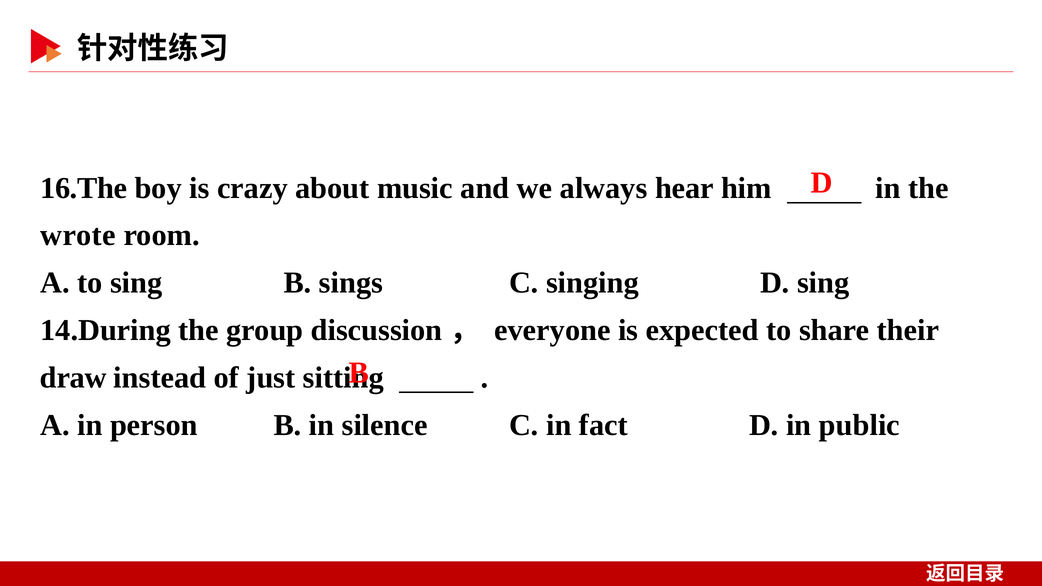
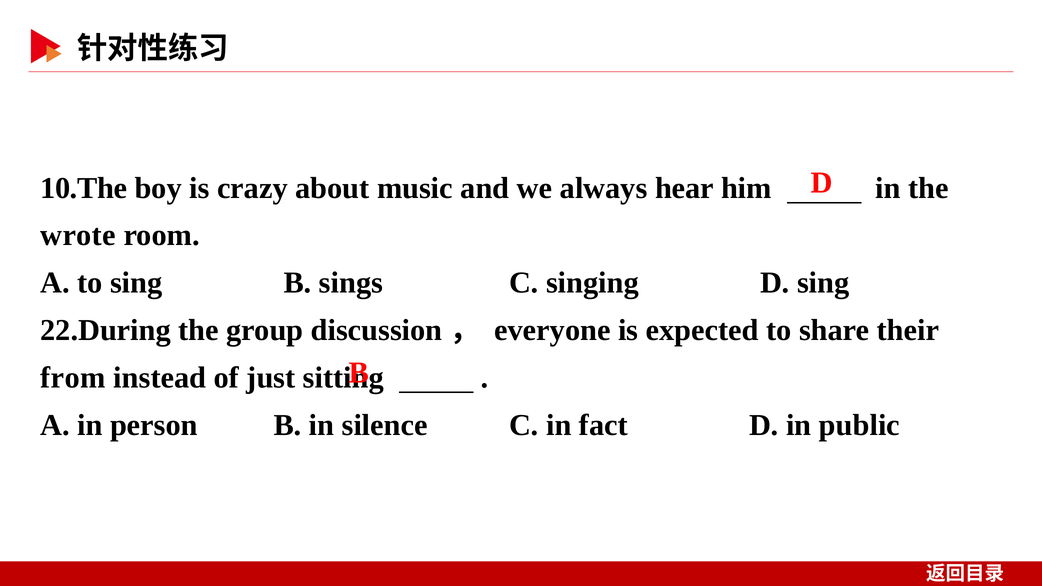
16.The: 16.The -> 10.The
14.During: 14.During -> 22.During
draw: draw -> from
